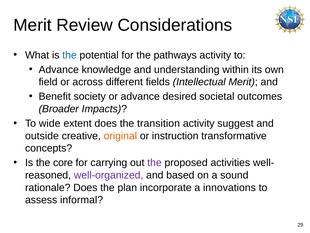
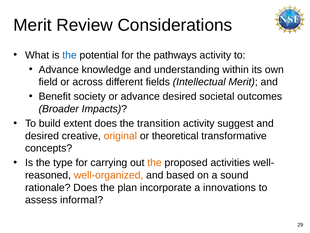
wide: wide -> build
outside at (42, 136): outside -> desired
instruction: instruction -> theoretical
core: core -> type
the at (154, 162) colour: purple -> orange
well-organized colour: purple -> orange
